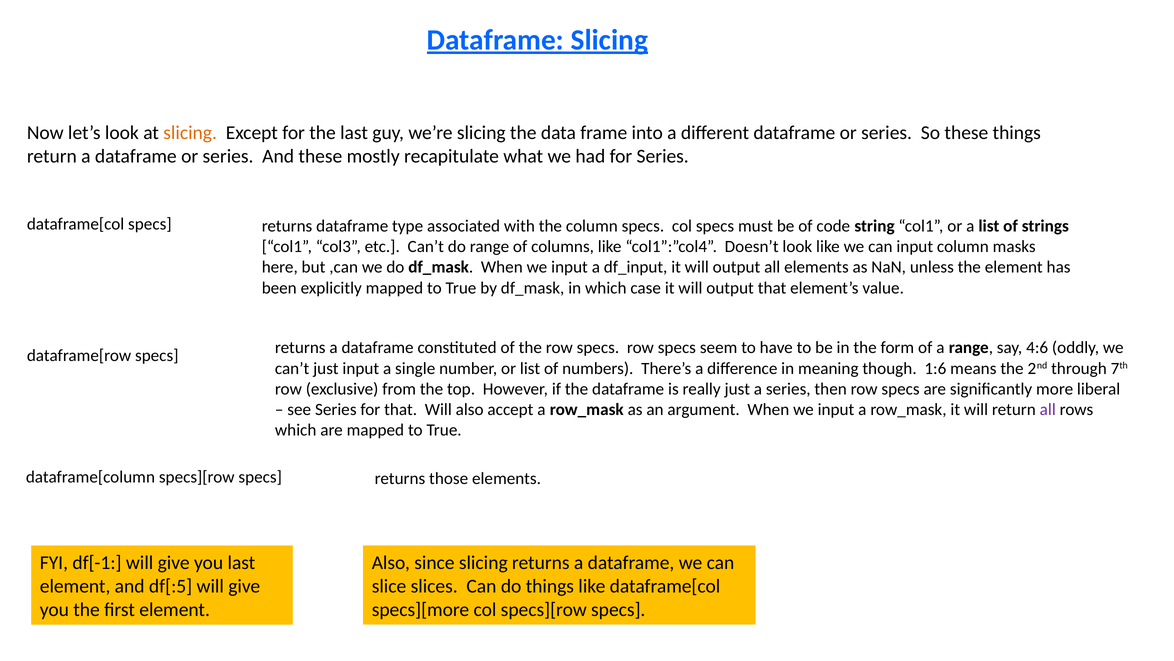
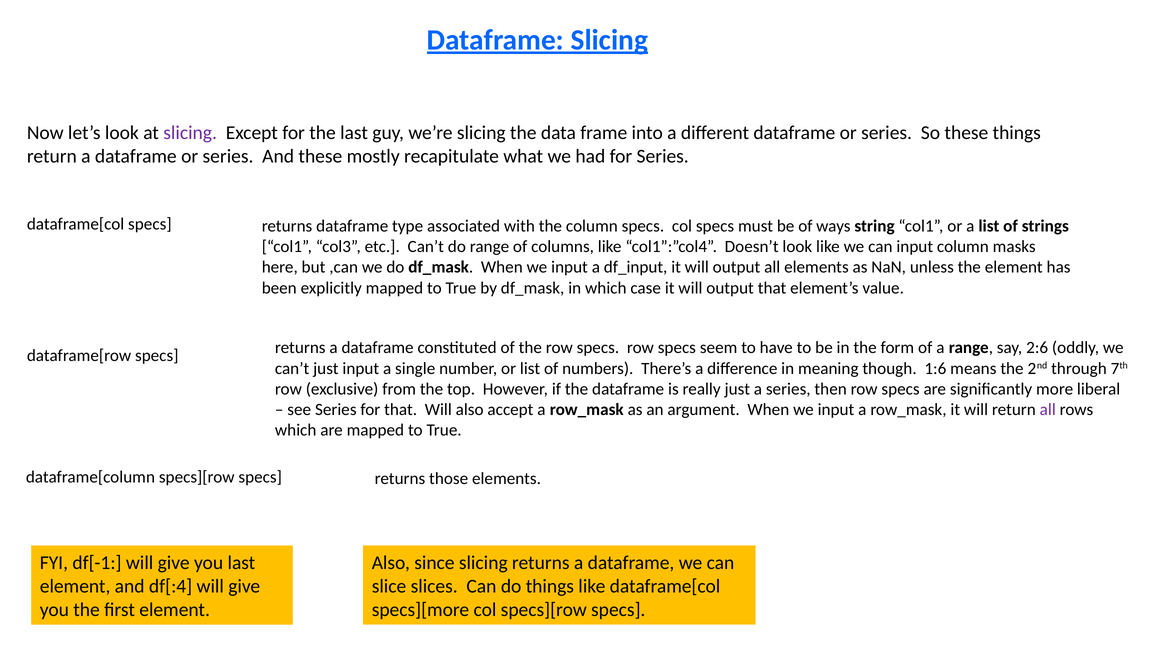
slicing at (190, 133) colour: orange -> purple
code: code -> ways
4:6: 4:6 -> 2:6
df[:5: df[:5 -> df[:4
